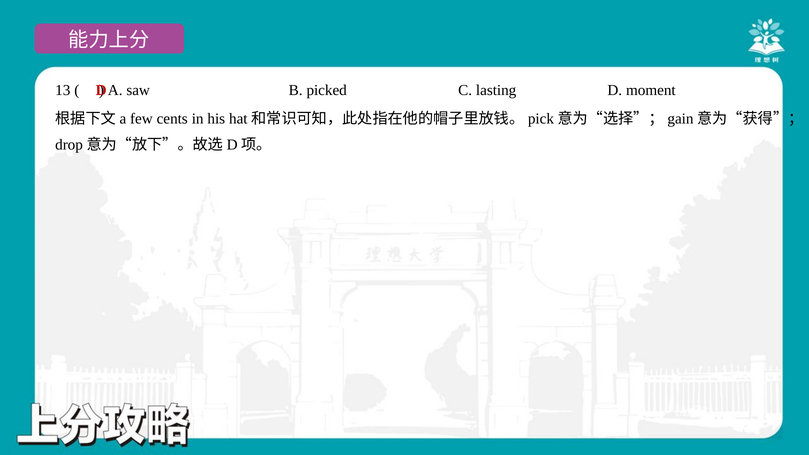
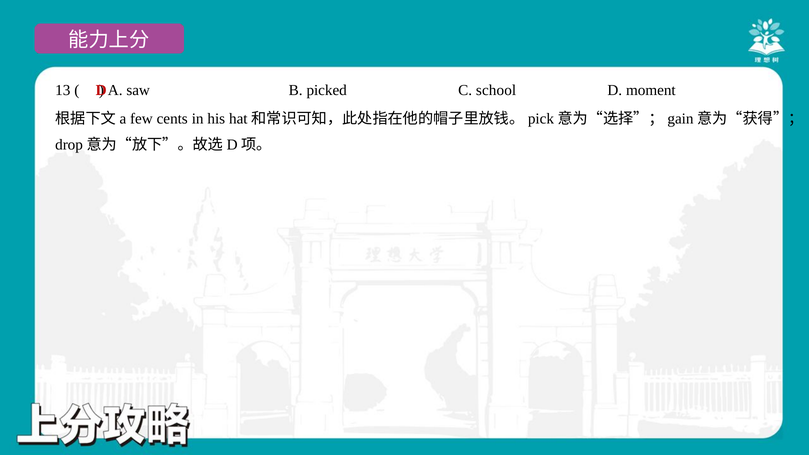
lasting: lasting -> school
